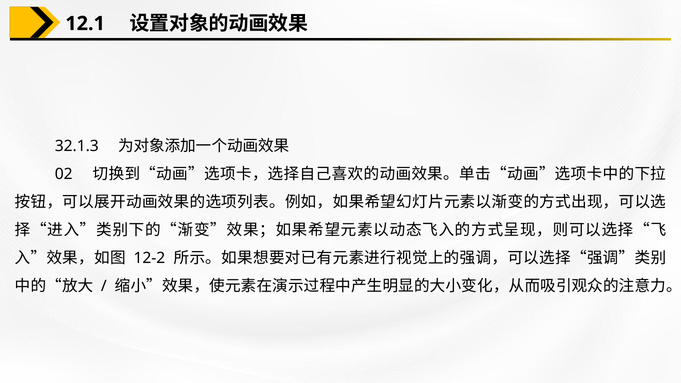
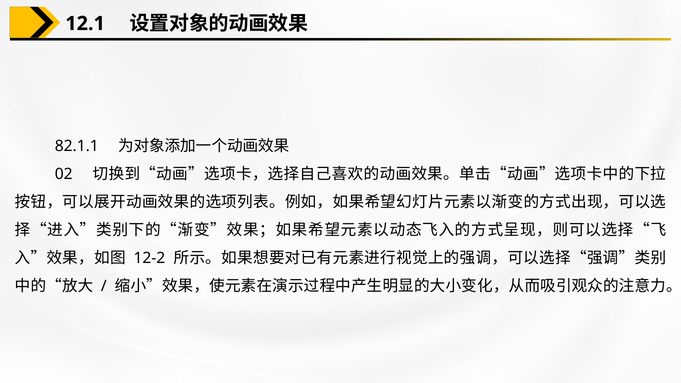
32.1.3: 32.1.3 -> 82.1.1
